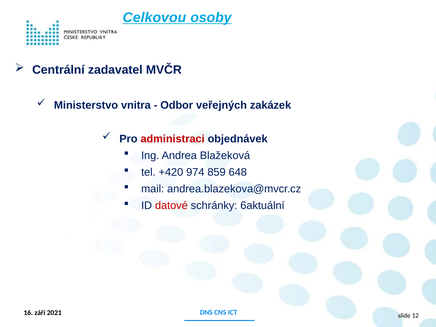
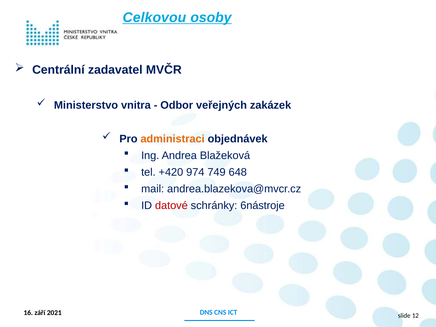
administraci colour: red -> orange
859: 859 -> 749
6aktuální: 6aktuální -> 6nástroje
